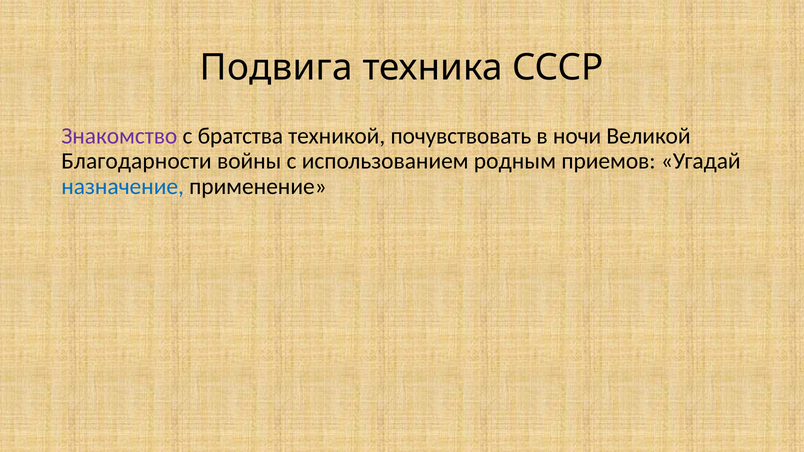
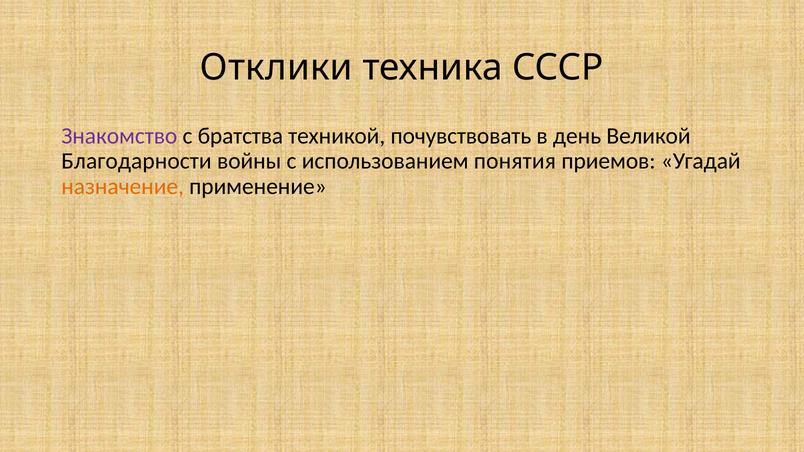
Подвига: Подвига -> Отклики
ночи: ночи -> день
родным: родным -> понятия
назначение colour: blue -> orange
